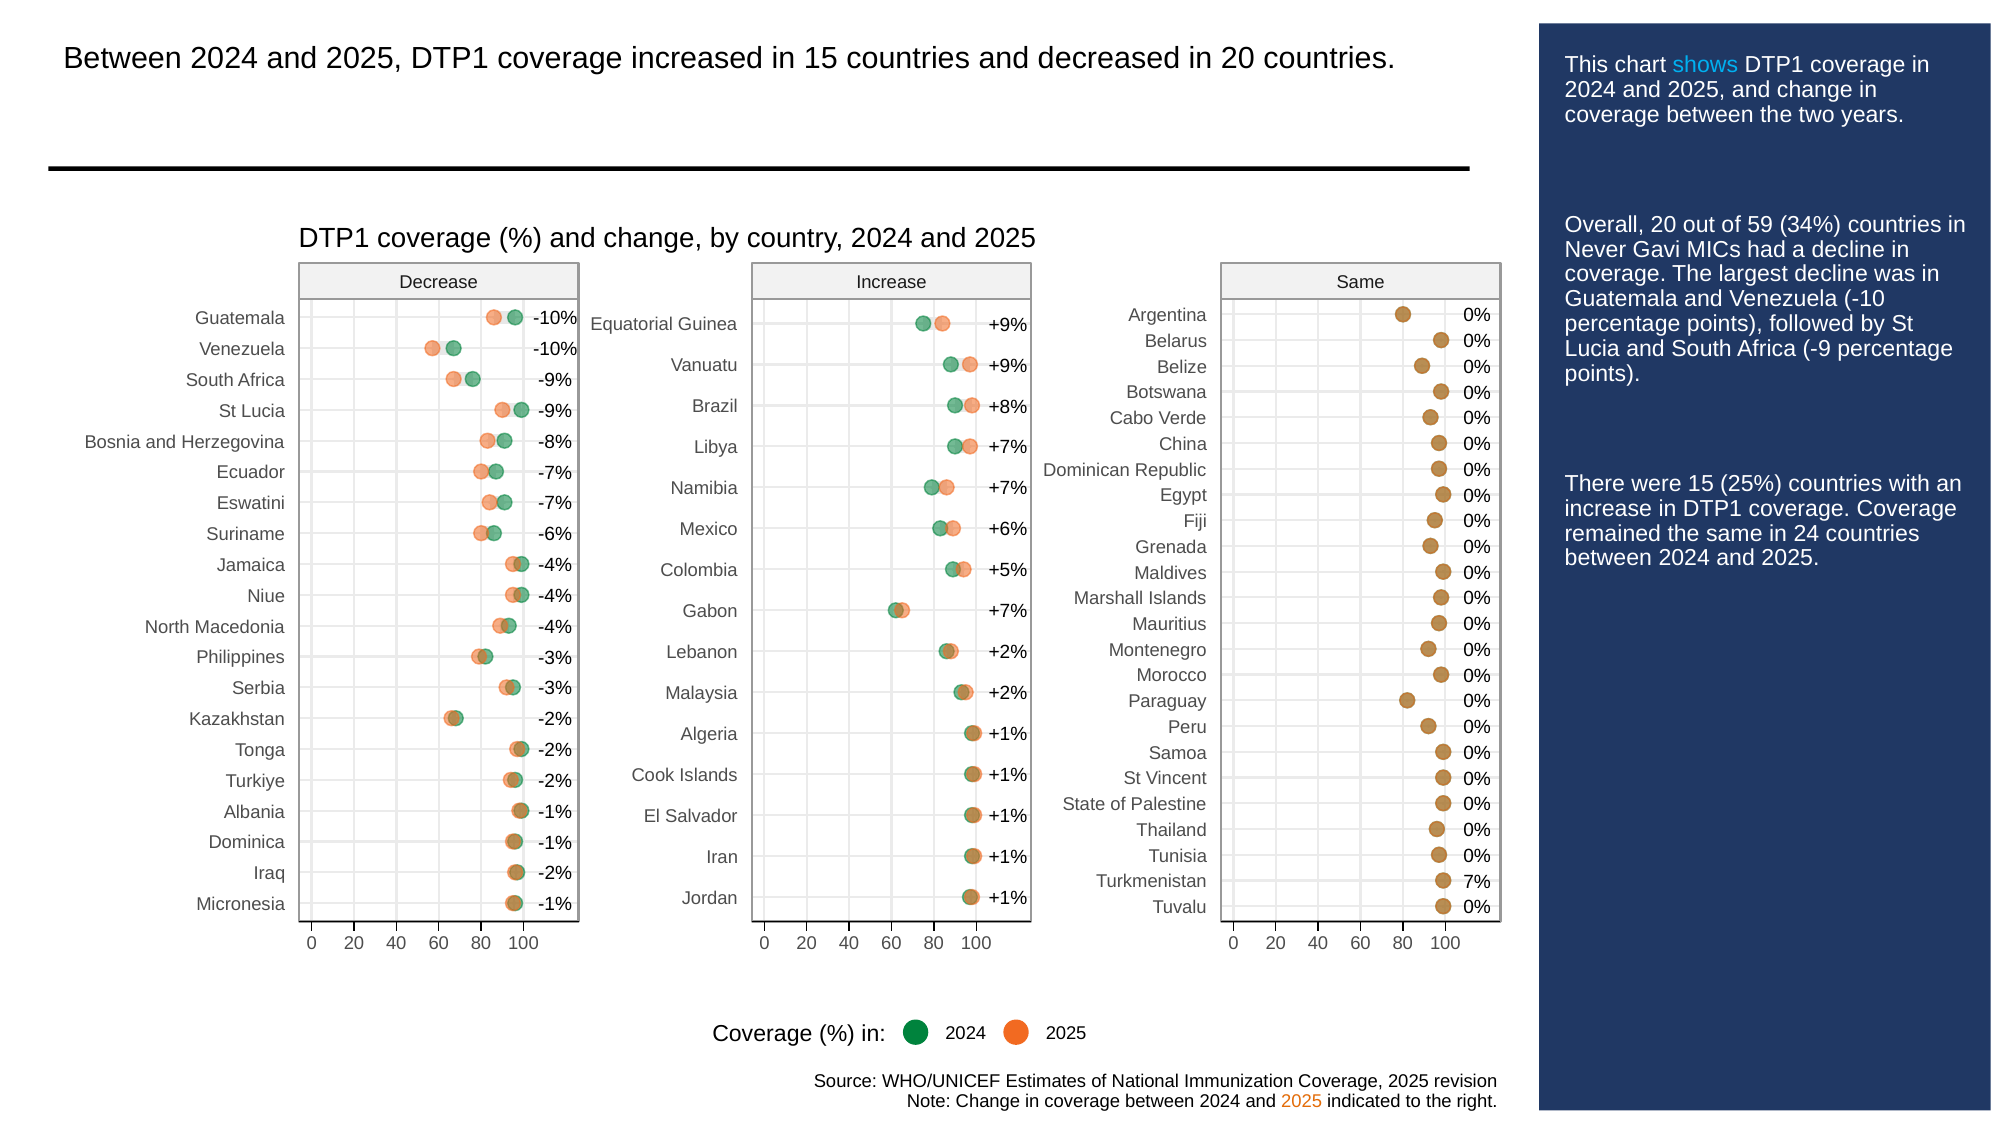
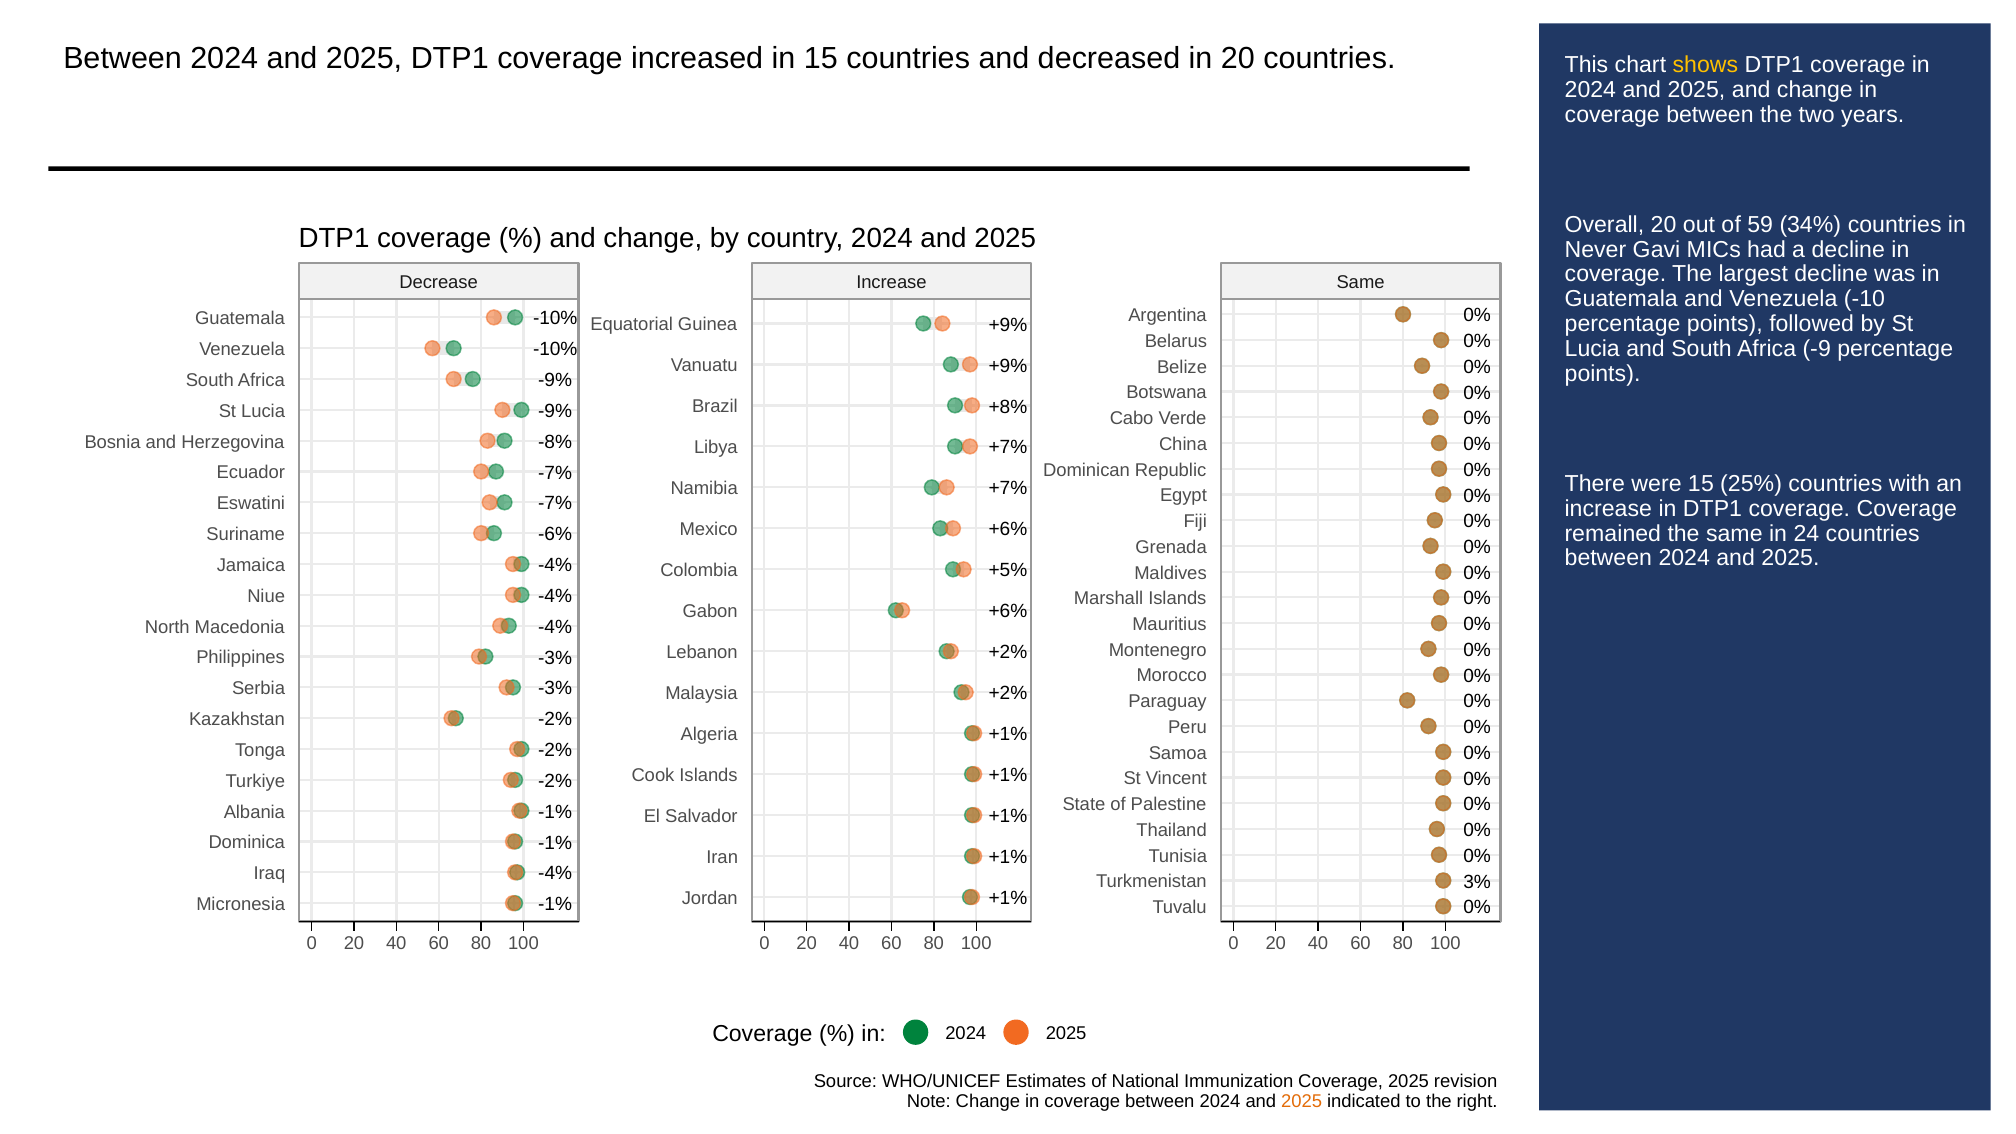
shows colour: light blue -> yellow
+7% at (1008, 612): +7% -> +6%
-2% at (555, 874): -2% -> -4%
7%: 7% -> 3%
